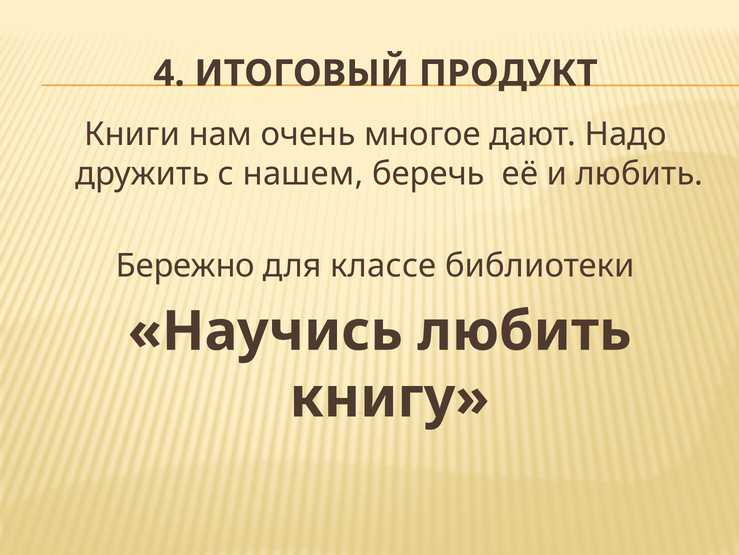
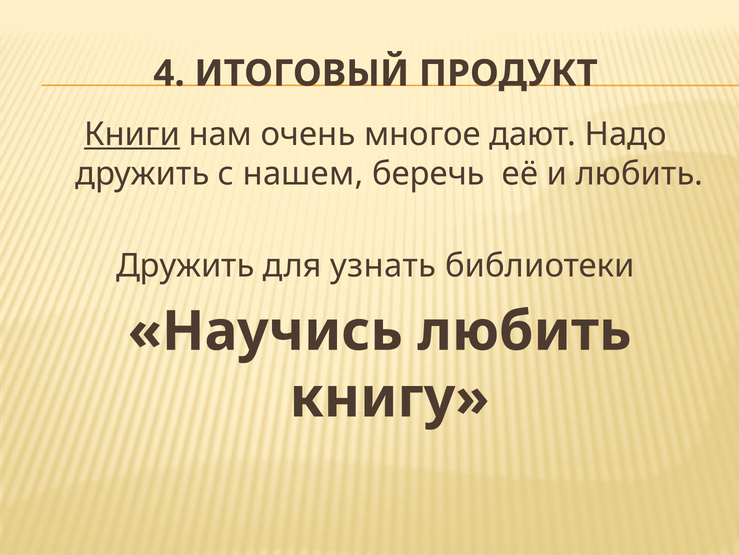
Книги underline: none -> present
Бережно at (185, 265): Бережно -> Дружить
классе: классе -> узнать
